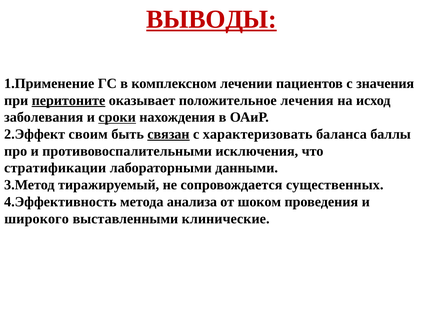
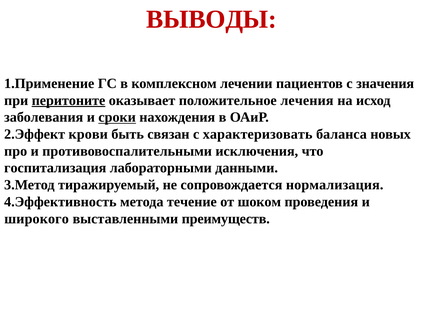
ВЫВОДЫ underline: present -> none
своим: своим -> крови
связан underline: present -> none
баллы: баллы -> новых
стратификации: стратификации -> госпитализация
существенных: существенных -> нормализация
анализа: анализа -> течение
клинические: клинические -> преимуществ
